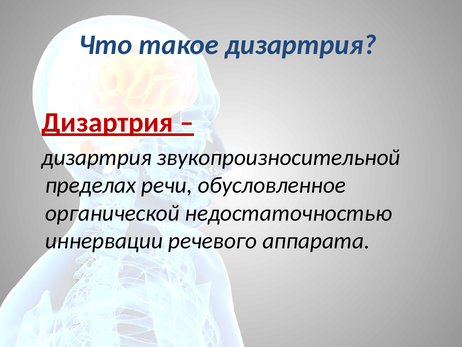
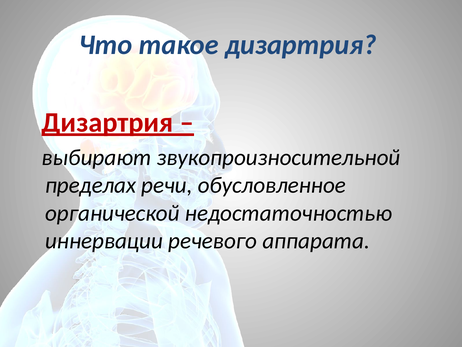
дизартрия at (97, 157): дизартрия -> выбирают
